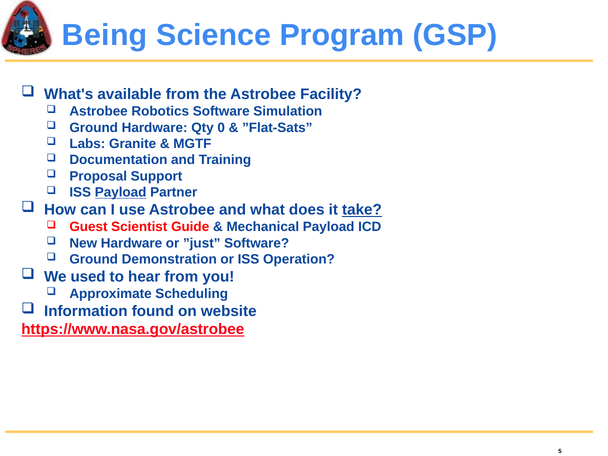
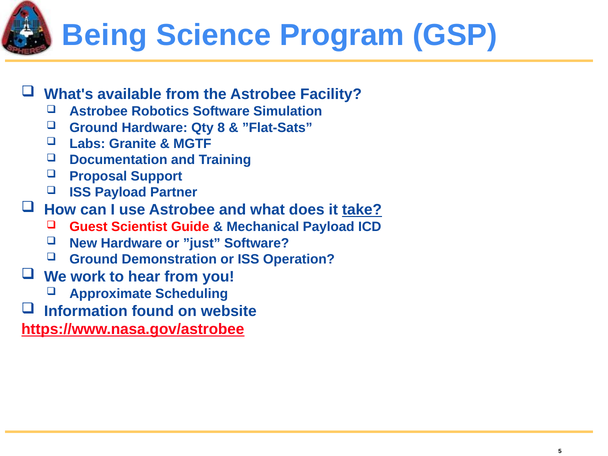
0: 0 -> 8
Payload at (121, 192) underline: present -> none
used: used -> work
